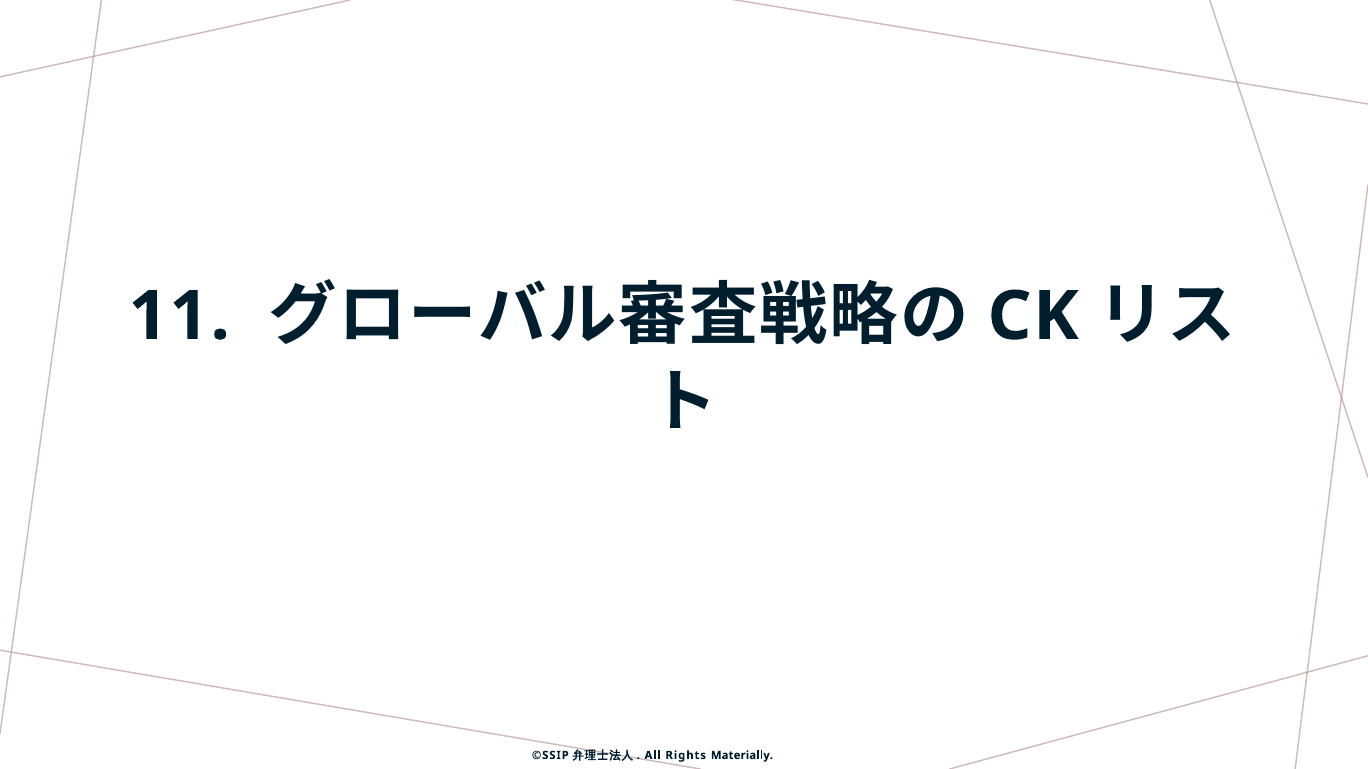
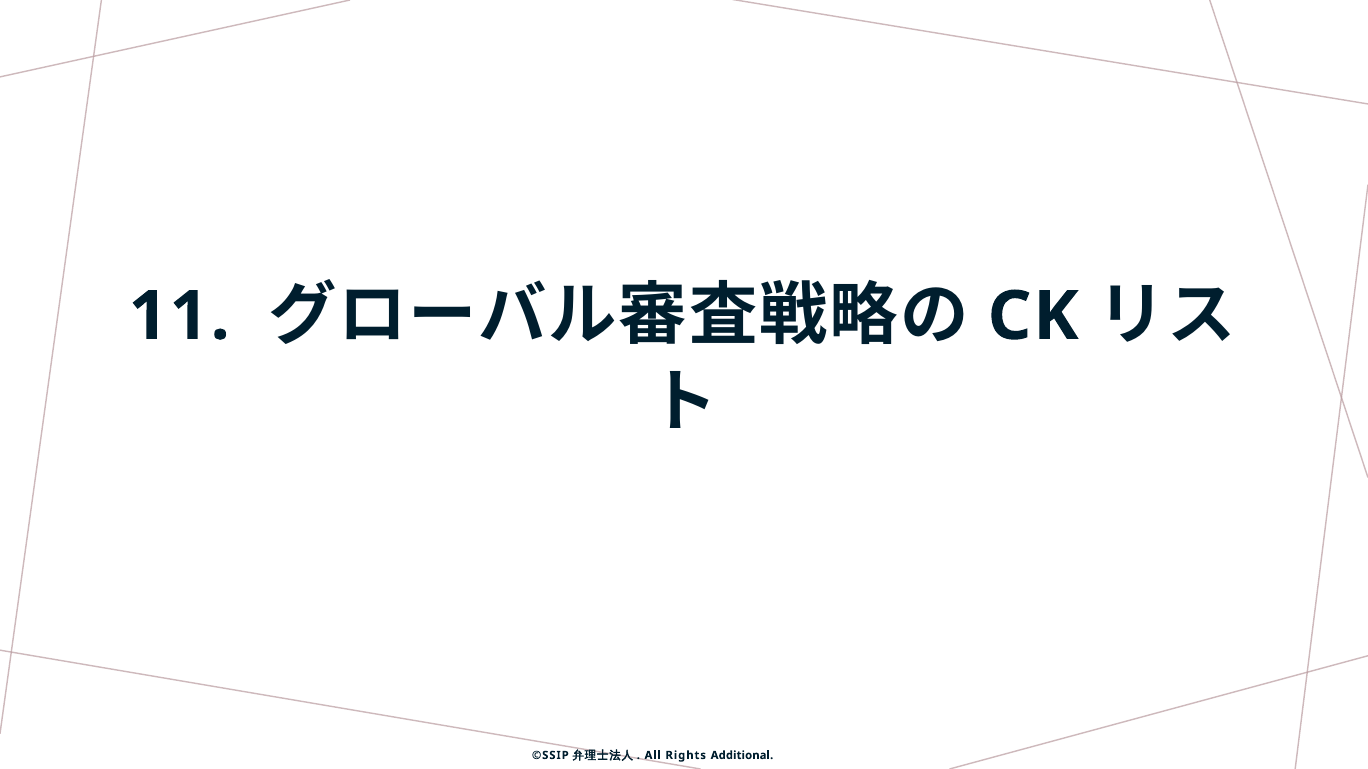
Materially: Materially -> Additional
